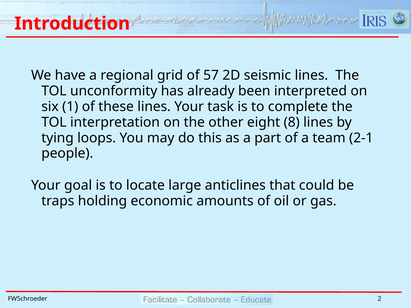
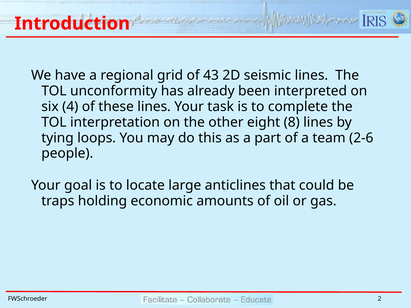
57: 57 -> 43
1: 1 -> 4
2-1: 2-1 -> 2-6
